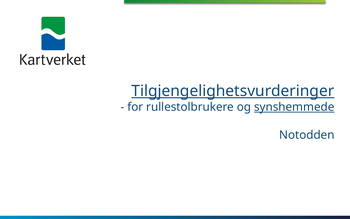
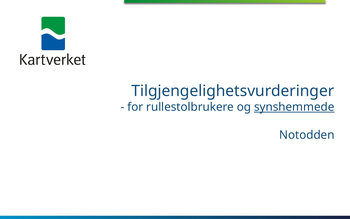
Tilgjengelighetsvurderinger underline: present -> none
